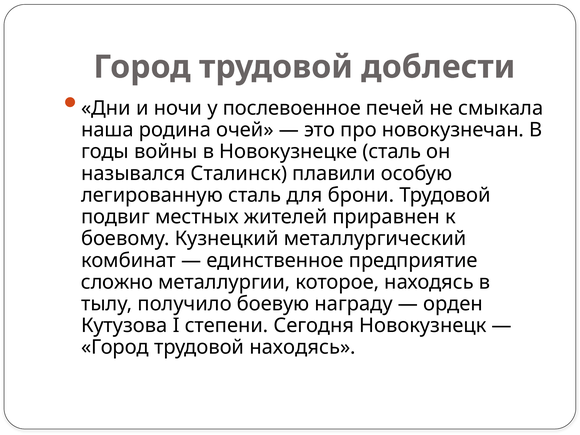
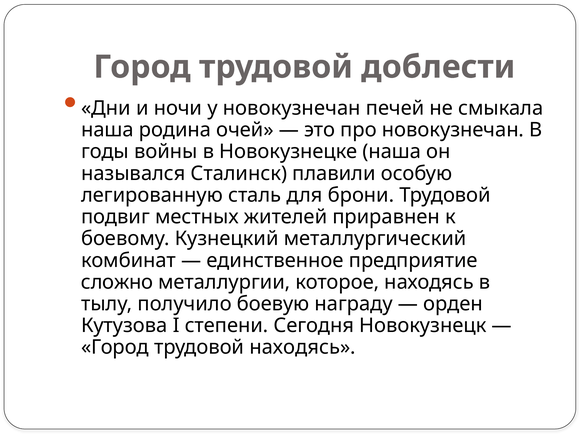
у послевоенное: послевоенное -> новокузнечан
Новокузнецке сталь: сталь -> наша
